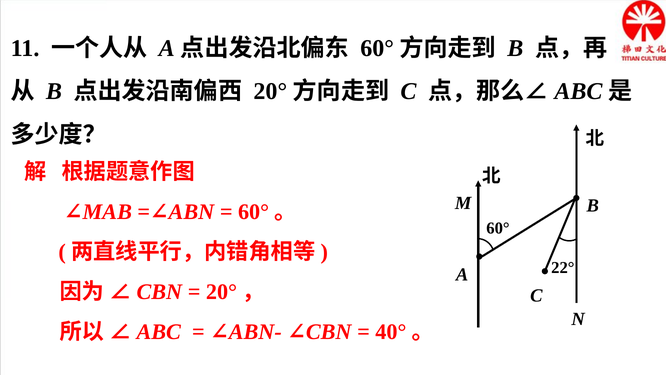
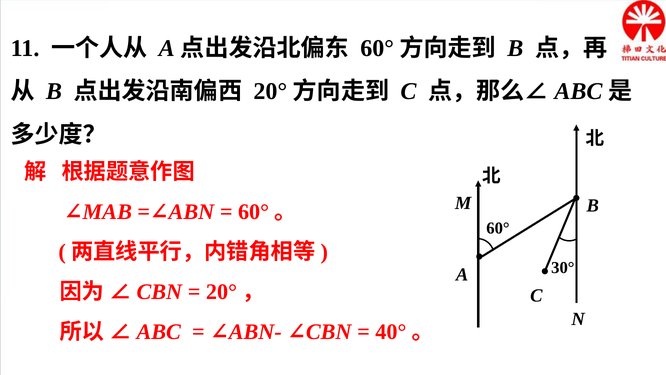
22°: 22° -> 30°
